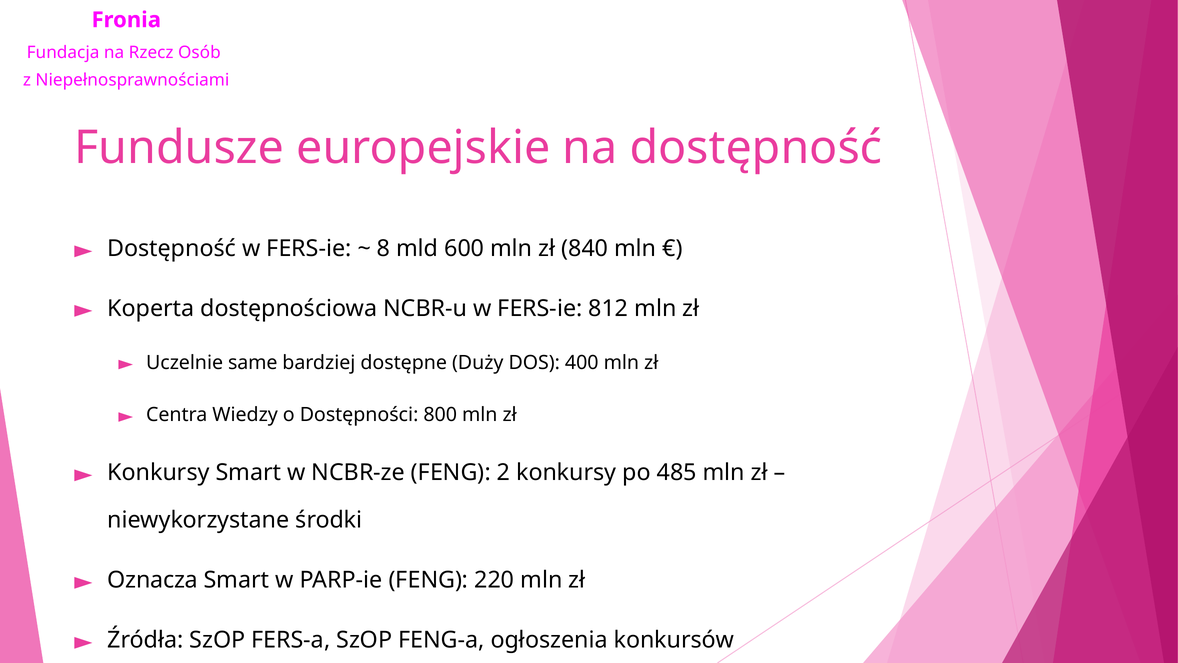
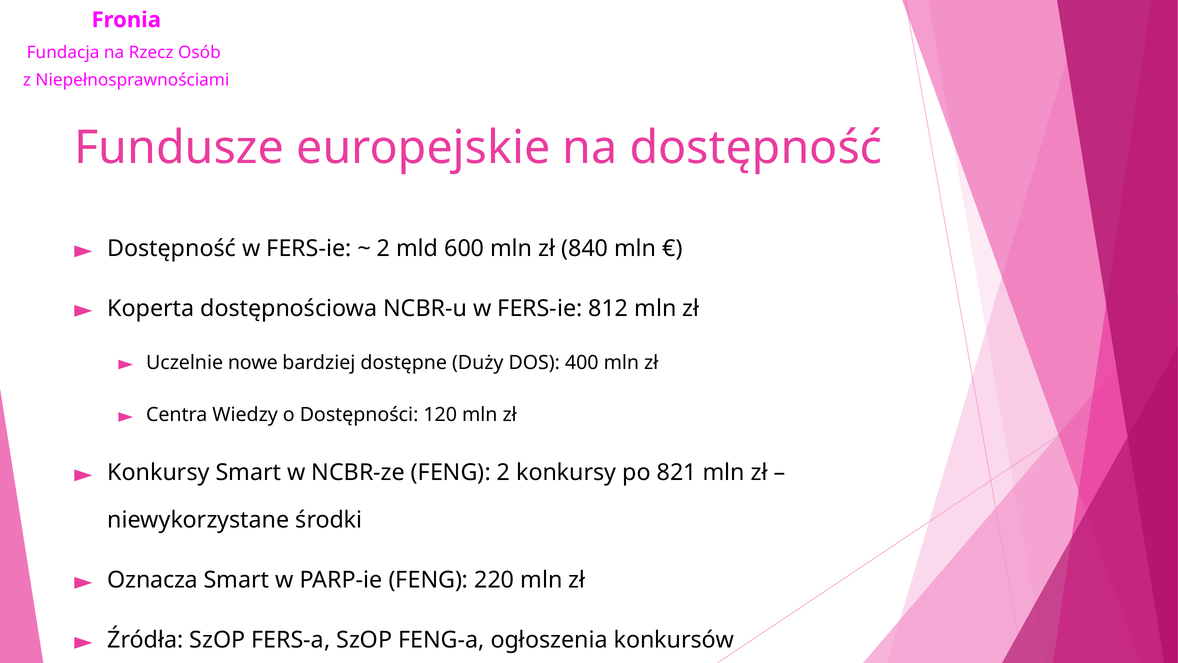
8 at (383, 248): 8 -> 2
same: same -> nowe
800: 800 -> 120
485: 485 -> 821
